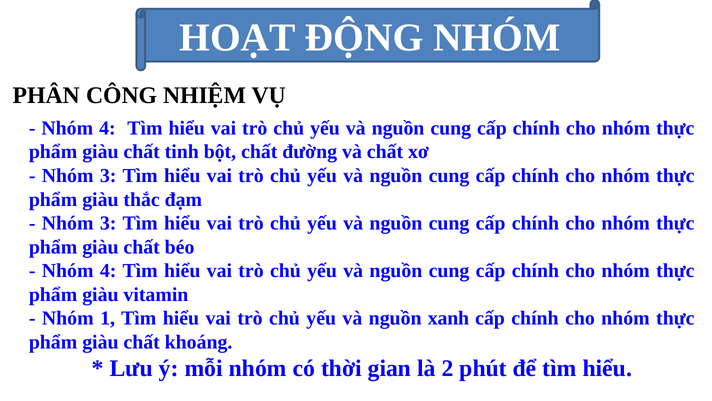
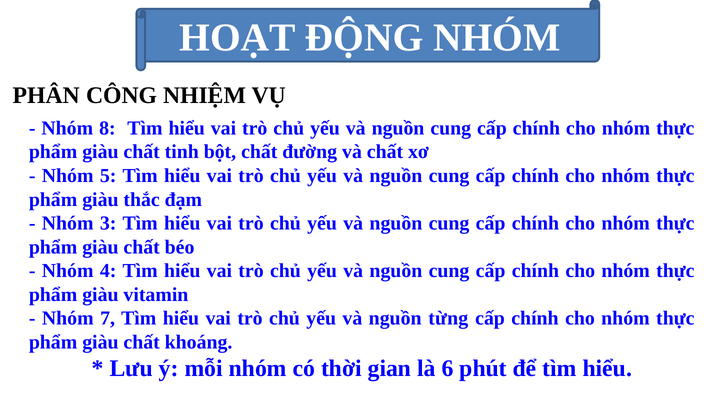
4 at (107, 128): 4 -> 8
3 at (108, 175): 3 -> 5
1: 1 -> 7
xanh: xanh -> từng
2: 2 -> 6
